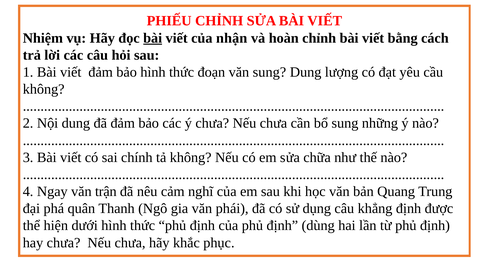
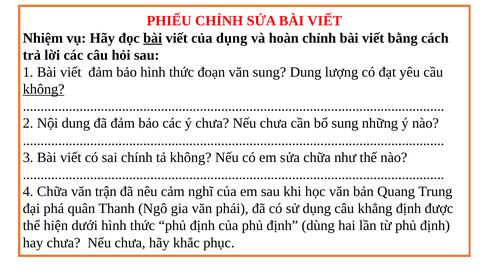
của nhận: nhận -> dụng
không at (44, 89) underline: none -> present
4 Ngay: Ngay -> Chữa
